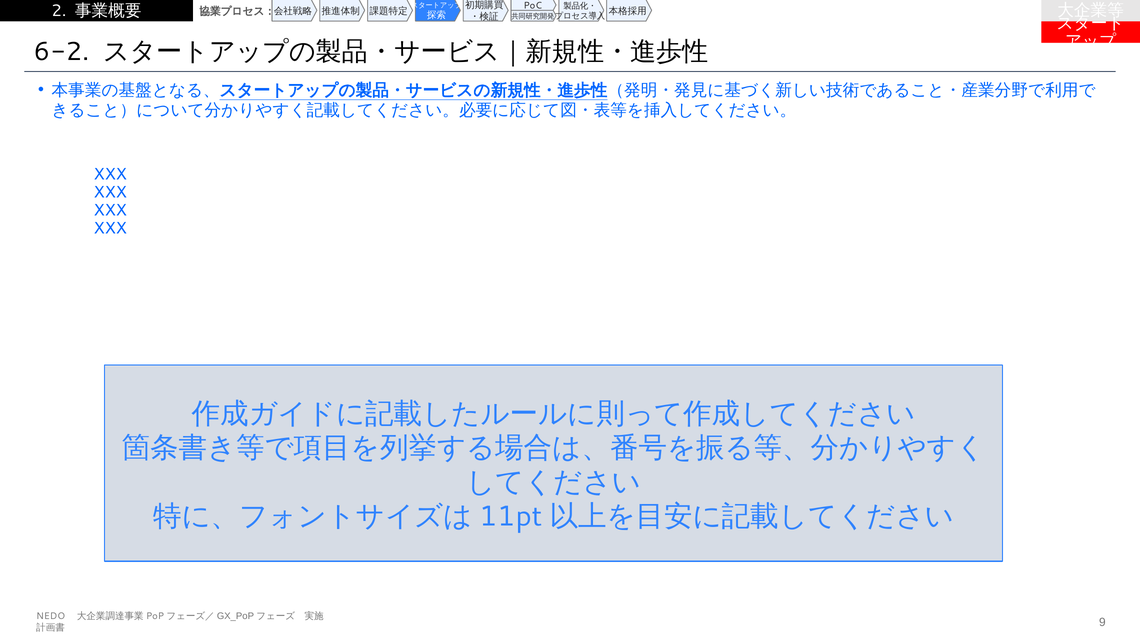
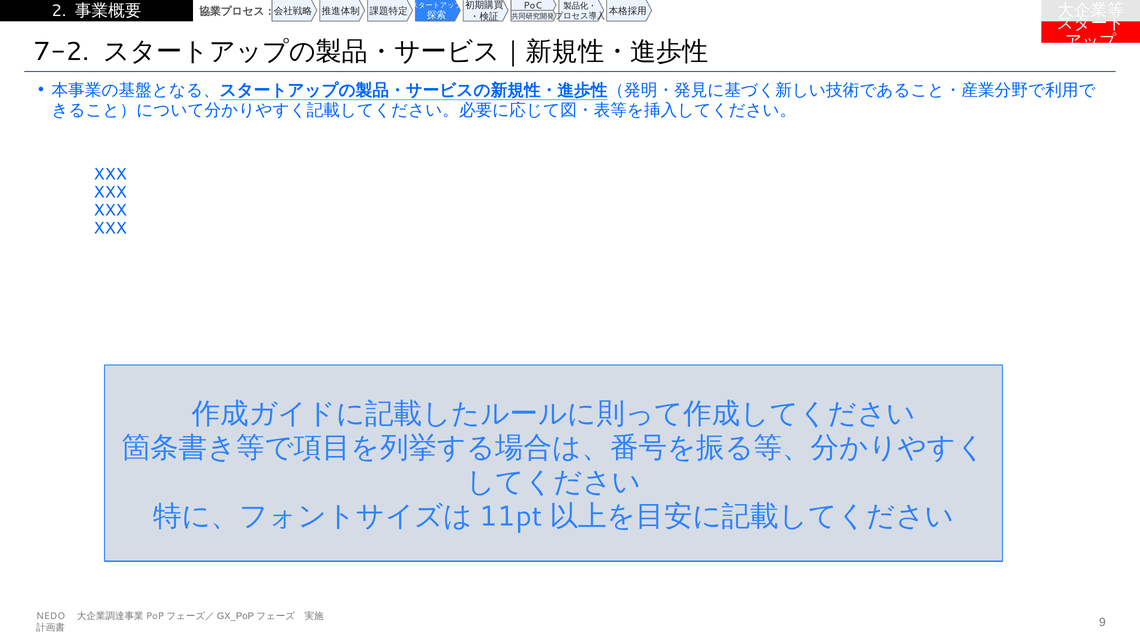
6-2: 6-2 -> 7-2
